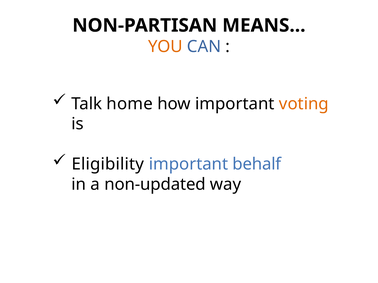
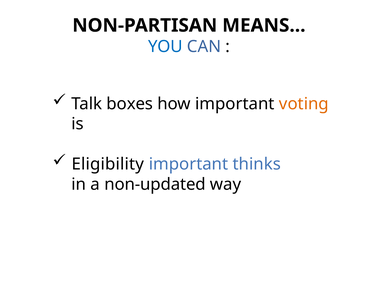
YOU colour: orange -> blue
home: home -> boxes
behalf: behalf -> thinks
